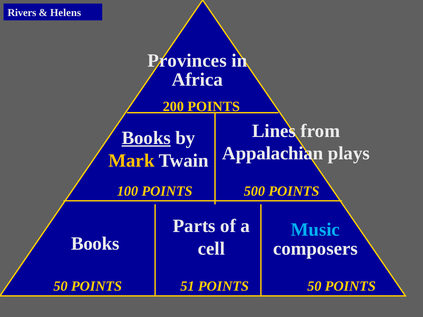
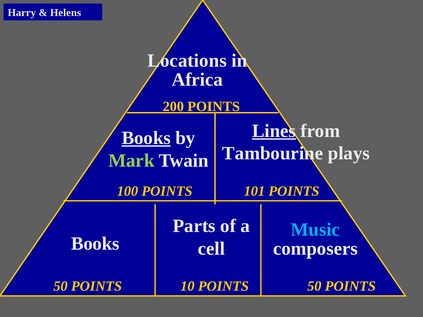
Rivers: Rivers -> Harry
Provinces: Provinces -> Locations
Lines underline: none -> present
Appalachian: Appalachian -> Tambourine
Mark colour: yellow -> light green
500: 500 -> 101
51: 51 -> 10
